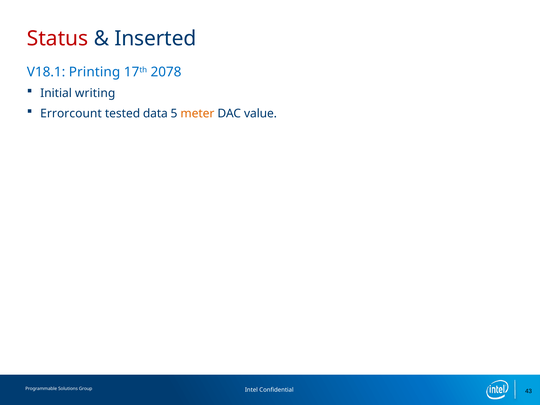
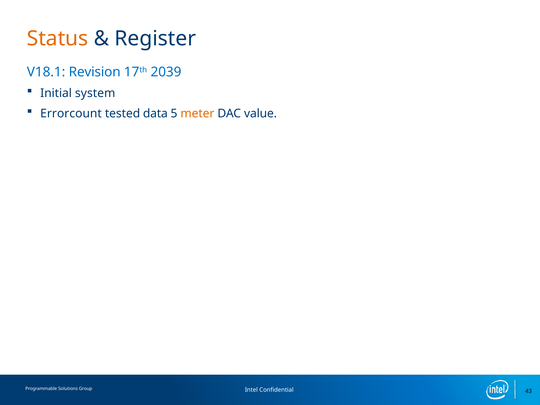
Status colour: red -> orange
Inserted: Inserted -> Register
Printing: Printing -> Revision
2078: 2078 -> 2039
writing: writing -> system
